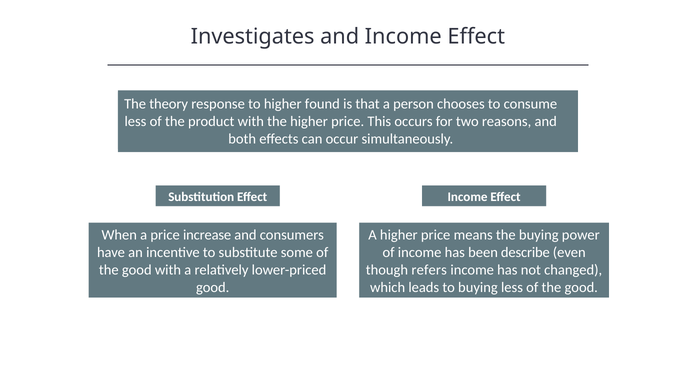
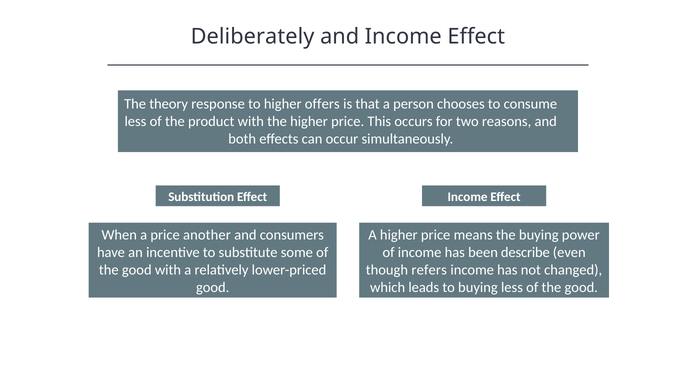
Investigates: Investigates -> Deliberately
found: found -> offers
increase: increase -> another
